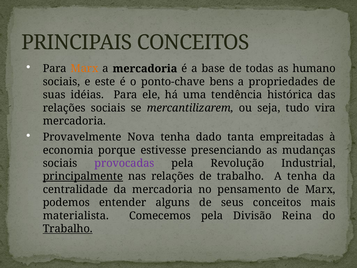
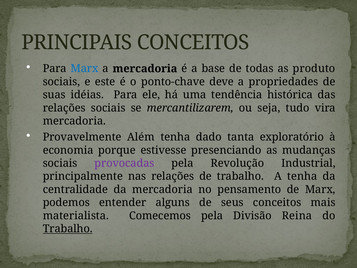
Marx at (84, 69) colour: orange -> blue
humano: humano -> produto
bens: bens -> deve
Nova: Nova -> Além
empreitadas: empreitadas -> exploratório
principalmente underline: present -> none
